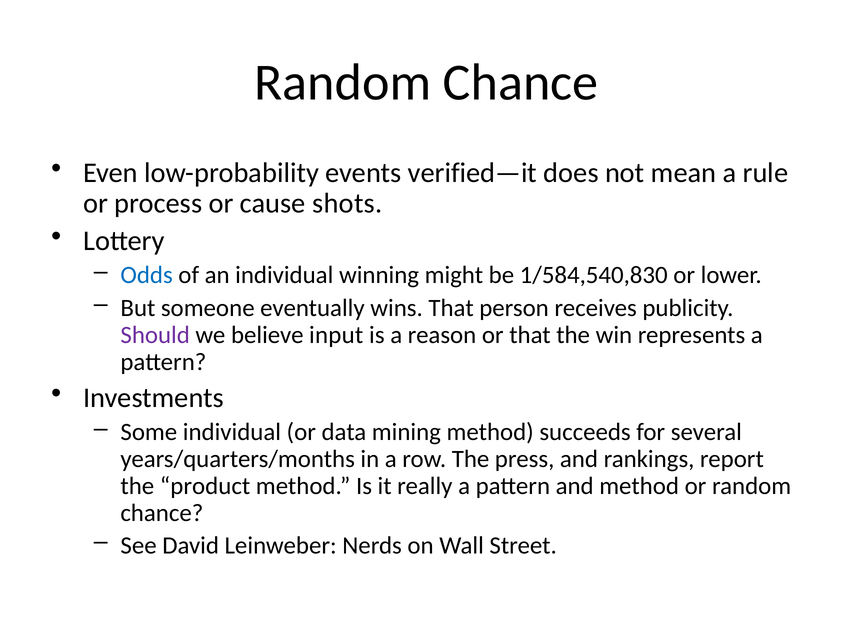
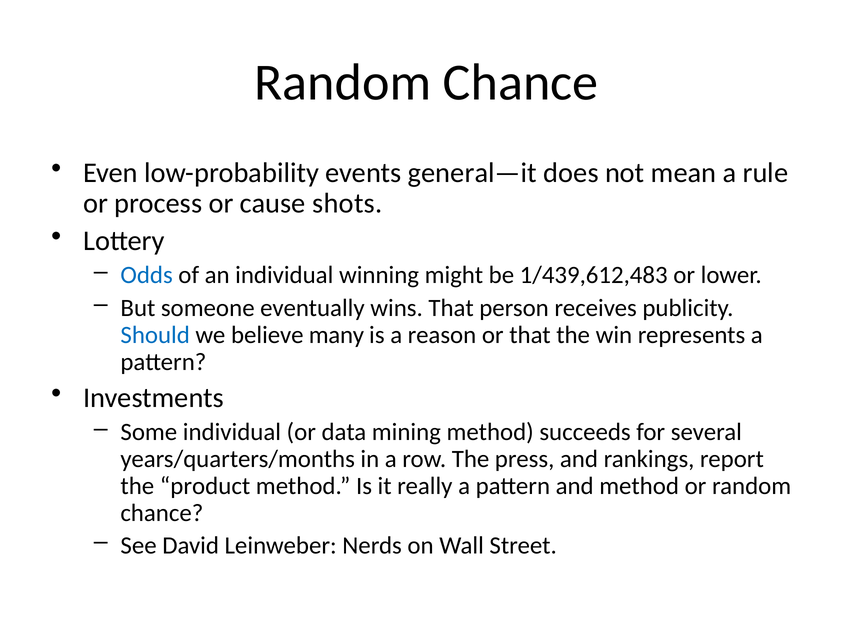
verified—it: verified—it -> general—it
1/584,540,830: 1/584,540,830 -> 1/439,612,483
Should colour: purple -> blue
input: input -> many
